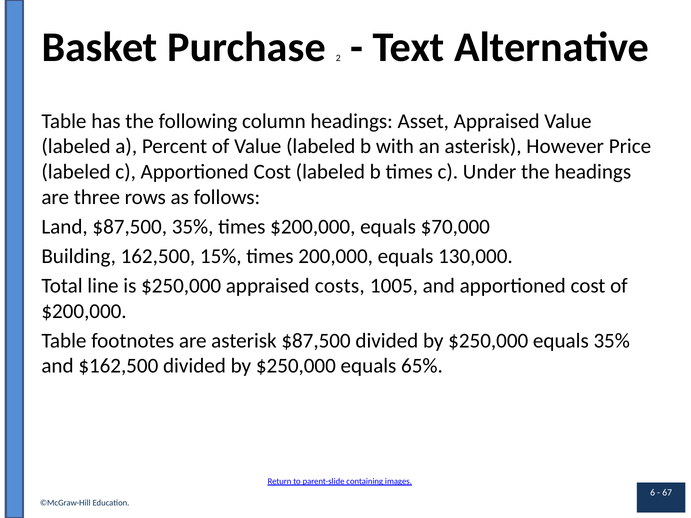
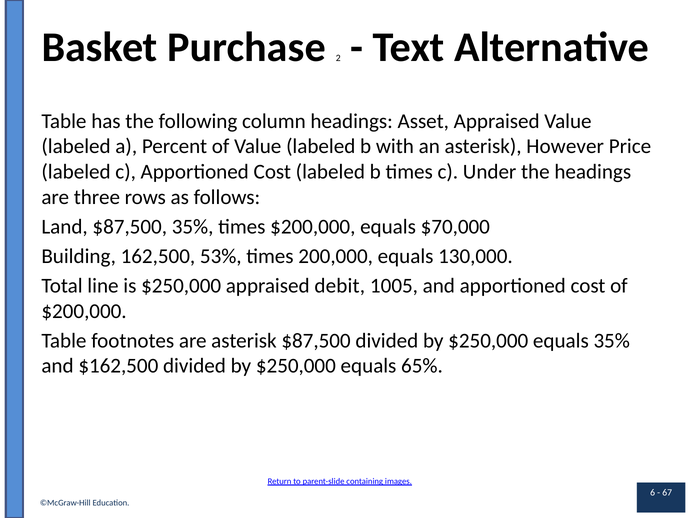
15%: 15% -> 53%
costs: costs -> debit
